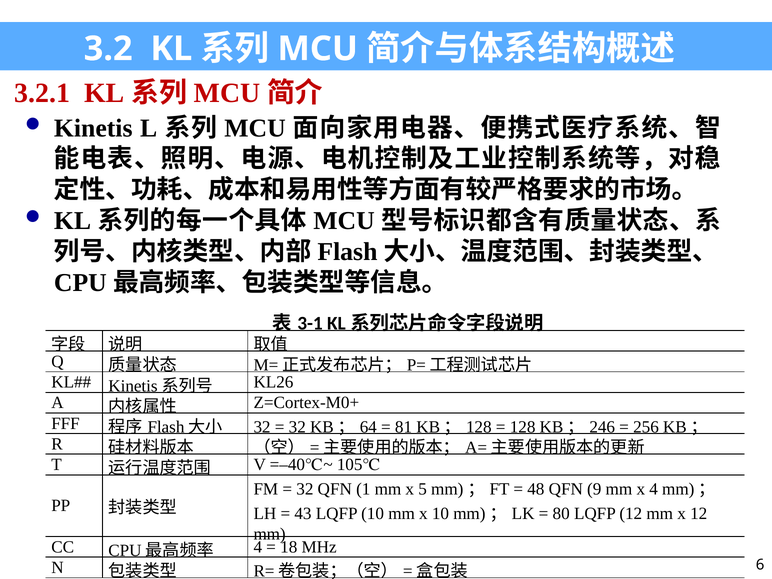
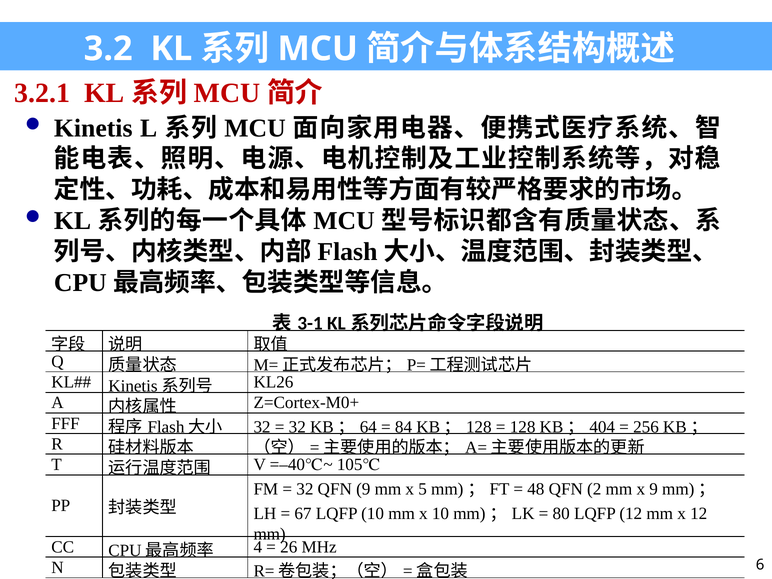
81: 81 -> 84
246: 246 -> 404
QFN 1: 1 -> 9
9: 9 -> 2
x 4: 4 -> 9
43: 43 -> 67
18: 18 -> 26
